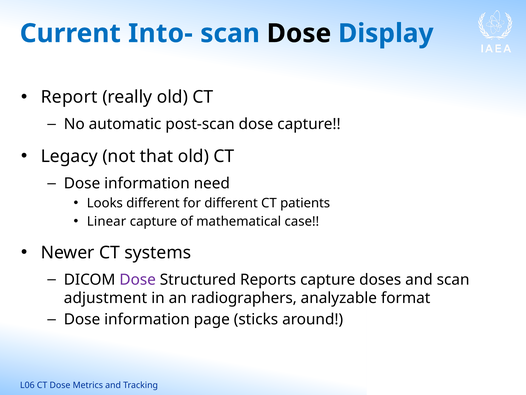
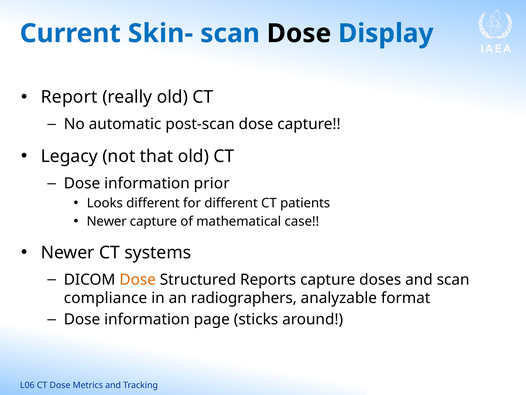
Into-: Into- -> Skin-
need: need -> prior
Linear at (107, 221): Linear -> Newer
Dose at (138, 279) colour: purple -> orange
adjustment: adjustment -> compliance
